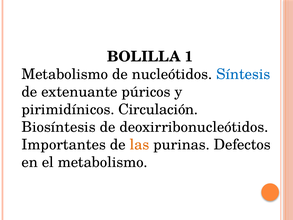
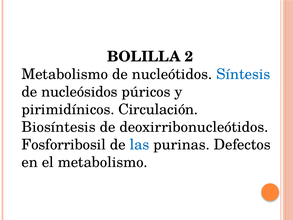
1: 1 -> 2
extenuante: extenuante -> nucleósidos
Importantes: Importantes -> Fosforribosil
las colour: orange -> blue
